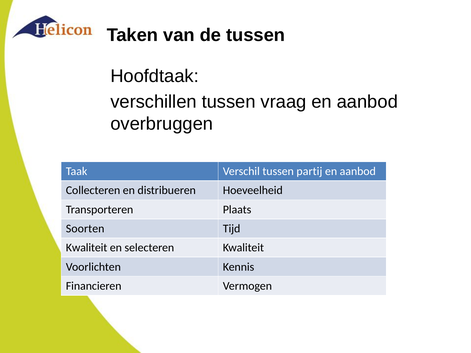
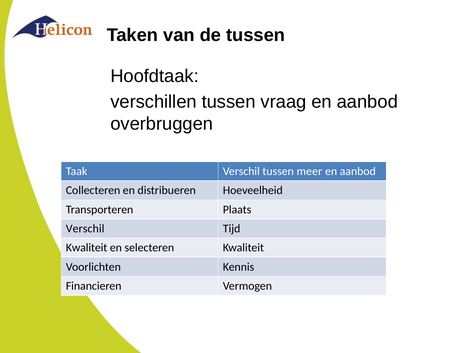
partij: partij -> meer
Soorten at (85, 229): Soorten -> Verschil
